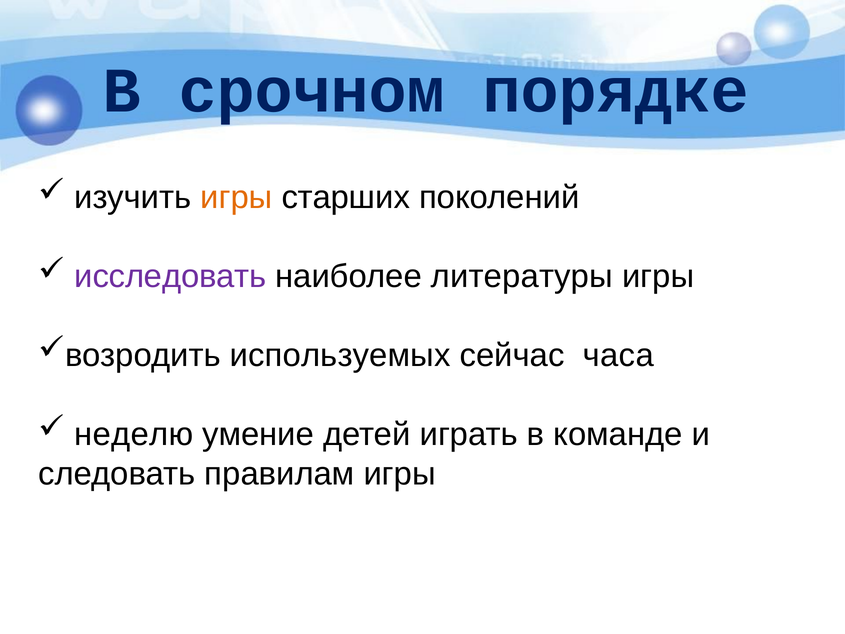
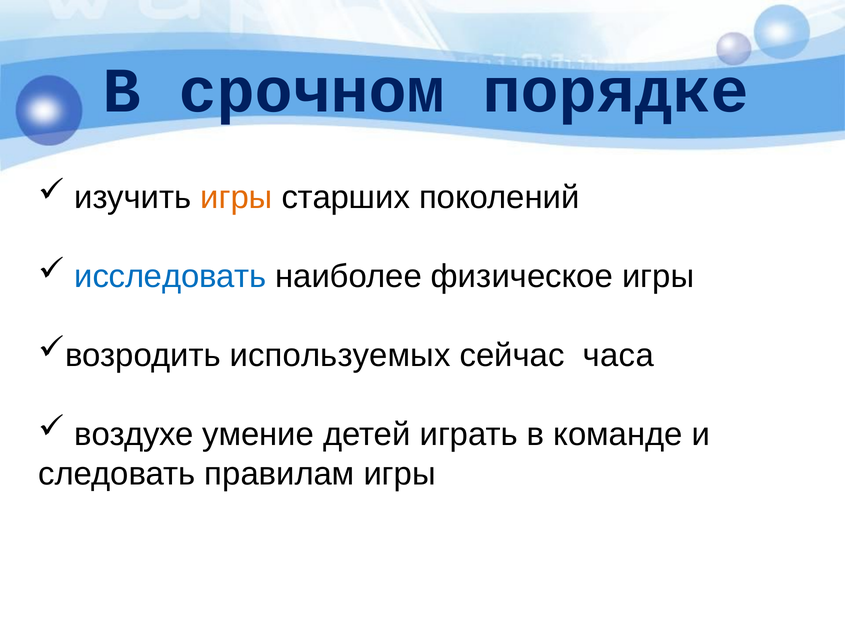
исследовать colour: purple -> blue
литературы: литературы -> физическое
неделю: неделю -> воздухе
